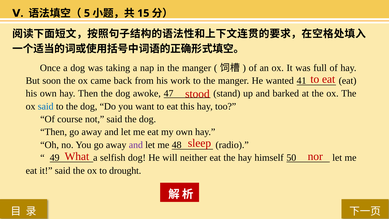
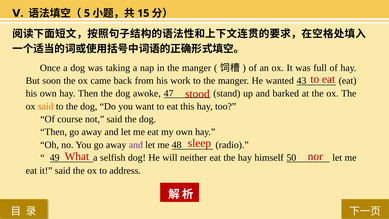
41: 41 -> 43
said at (46, 106) colour: blue -> orange
drought: drought -> address
